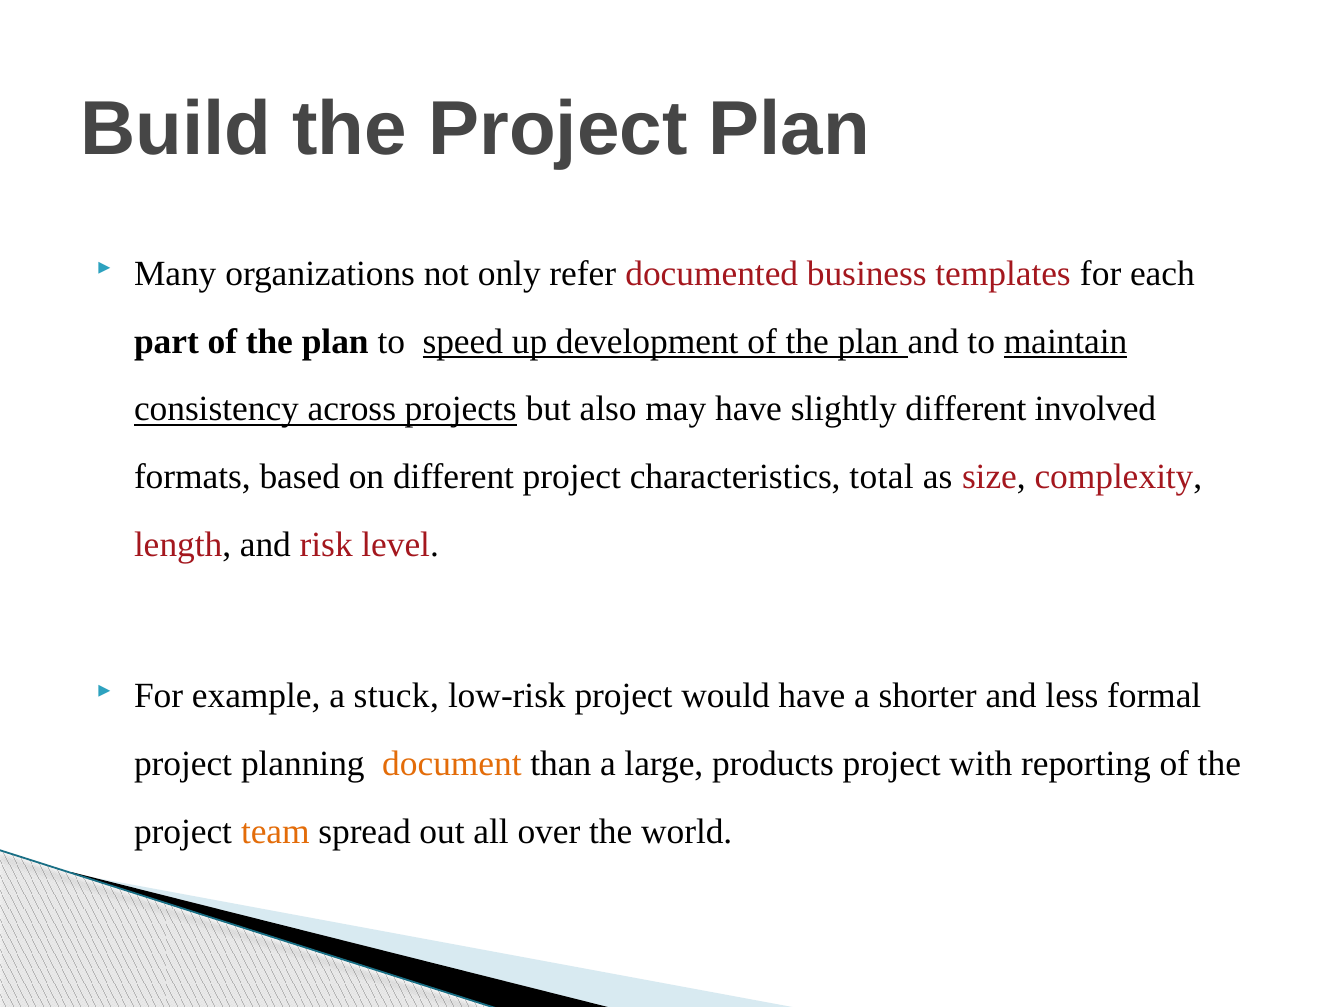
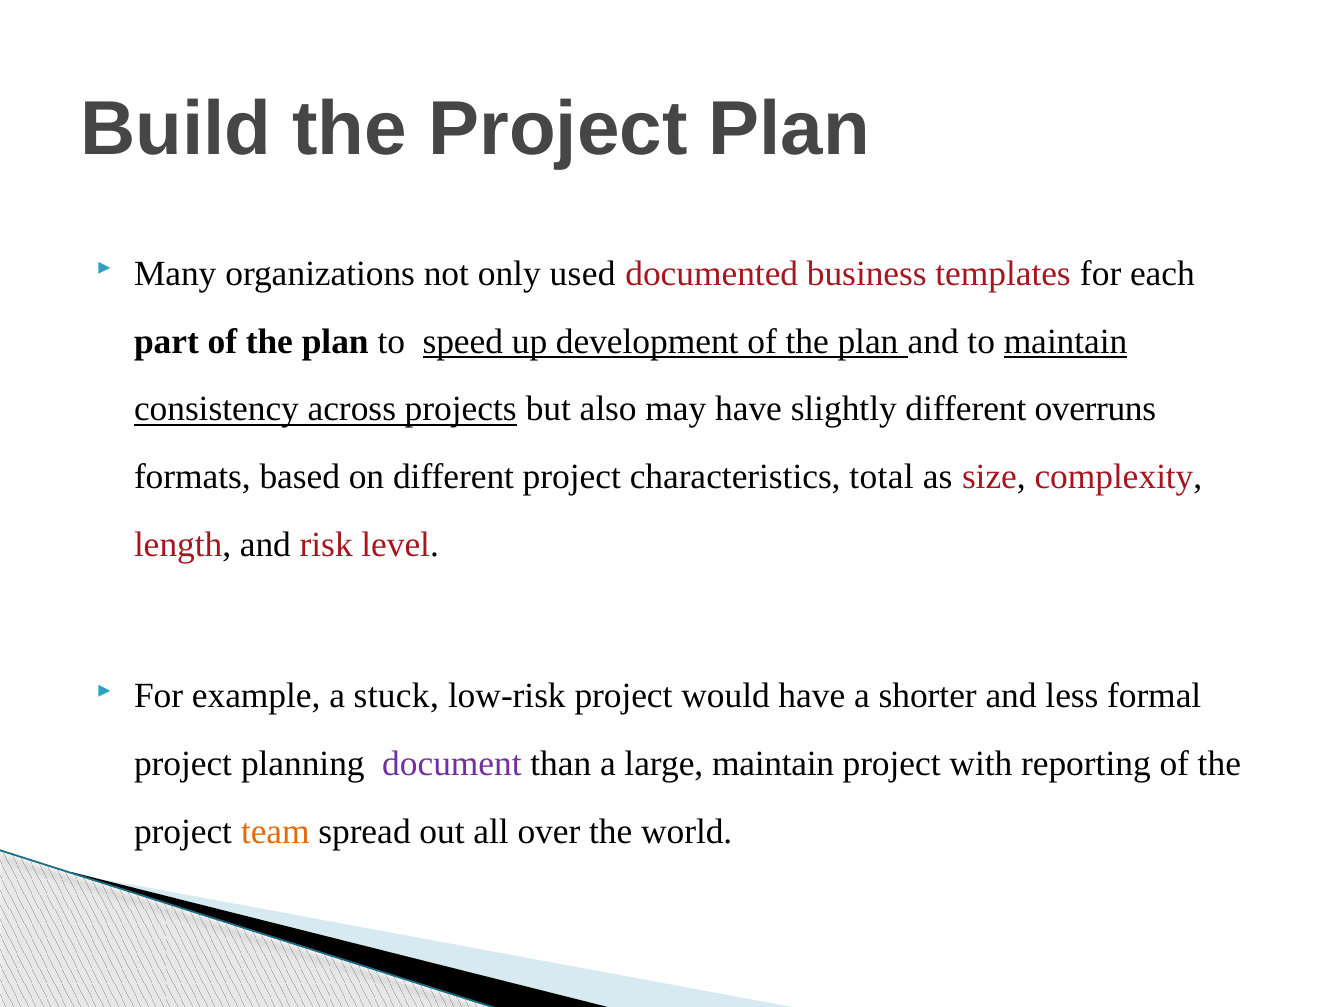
refer: refer -> used
involved: involved -> overruns
document colour: orange -> purple
large products: products -> maintain
